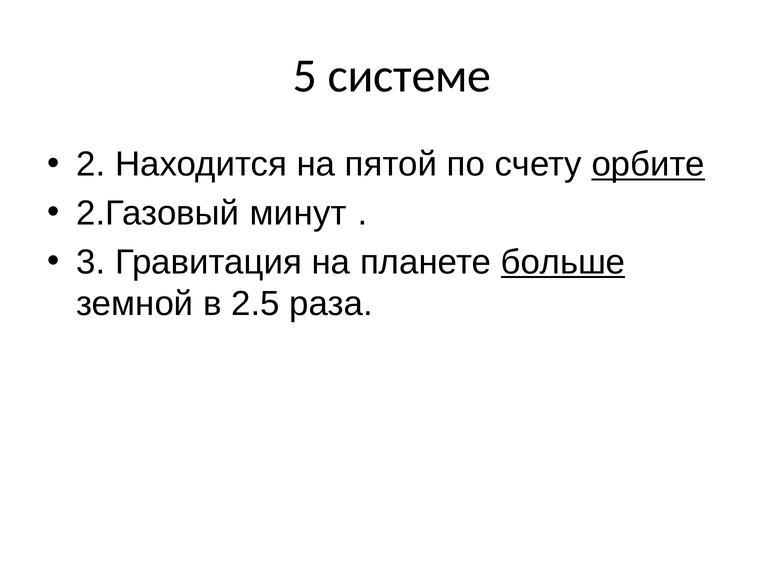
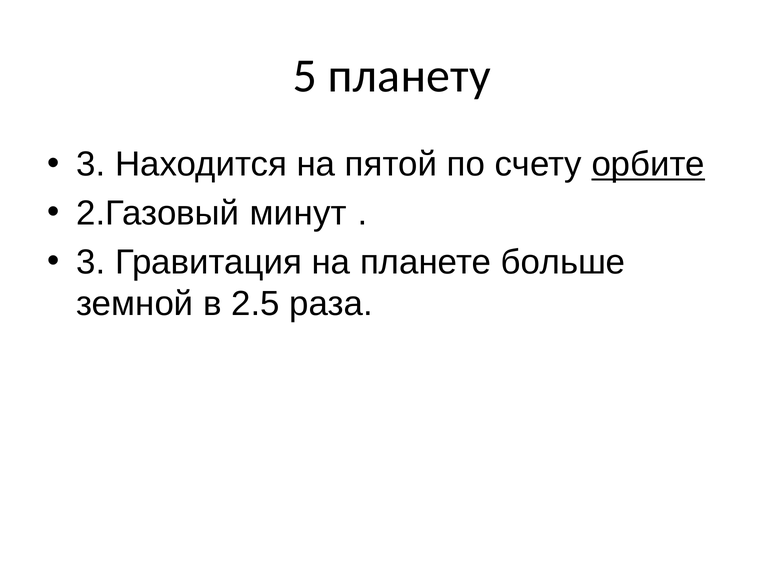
системе: системе -> планету
2 at (91, 164): 2 -> 3
больше underline: present -> none
